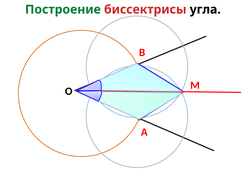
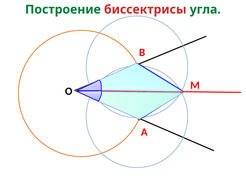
угла colour: black -> green
